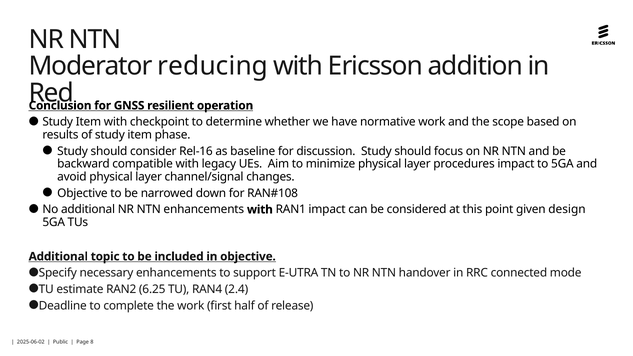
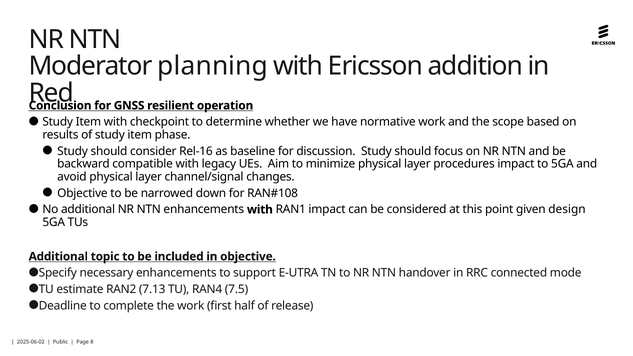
reducing: reducing -> planning
6.25: 6.25 -> 7.13
2.4: 2.4 -> 7.5
